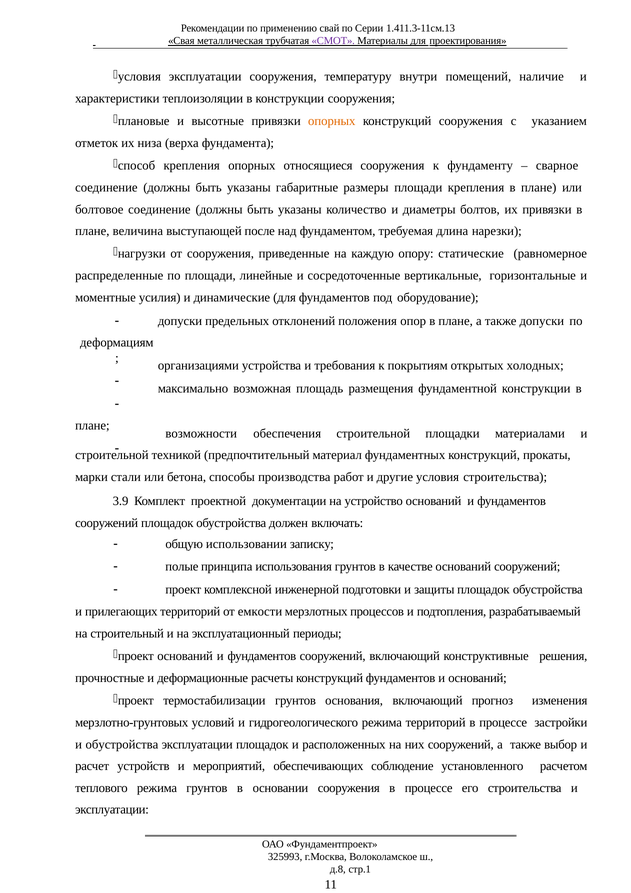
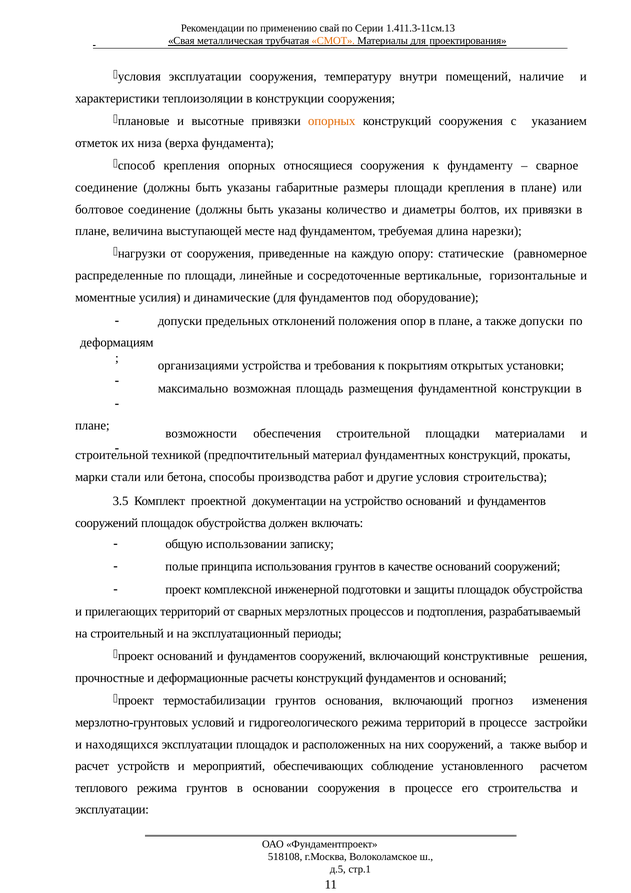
СМОТ colour: purple -> orange
после: после -> месте
холодных: холодных -> установки
3.9: 3.9 -> 3.5
емкости: емкости -> сварных
и обустройства: обустройства -> находящихся
325993: 325993 -> 518108
д.8: д.8 -> д.5
